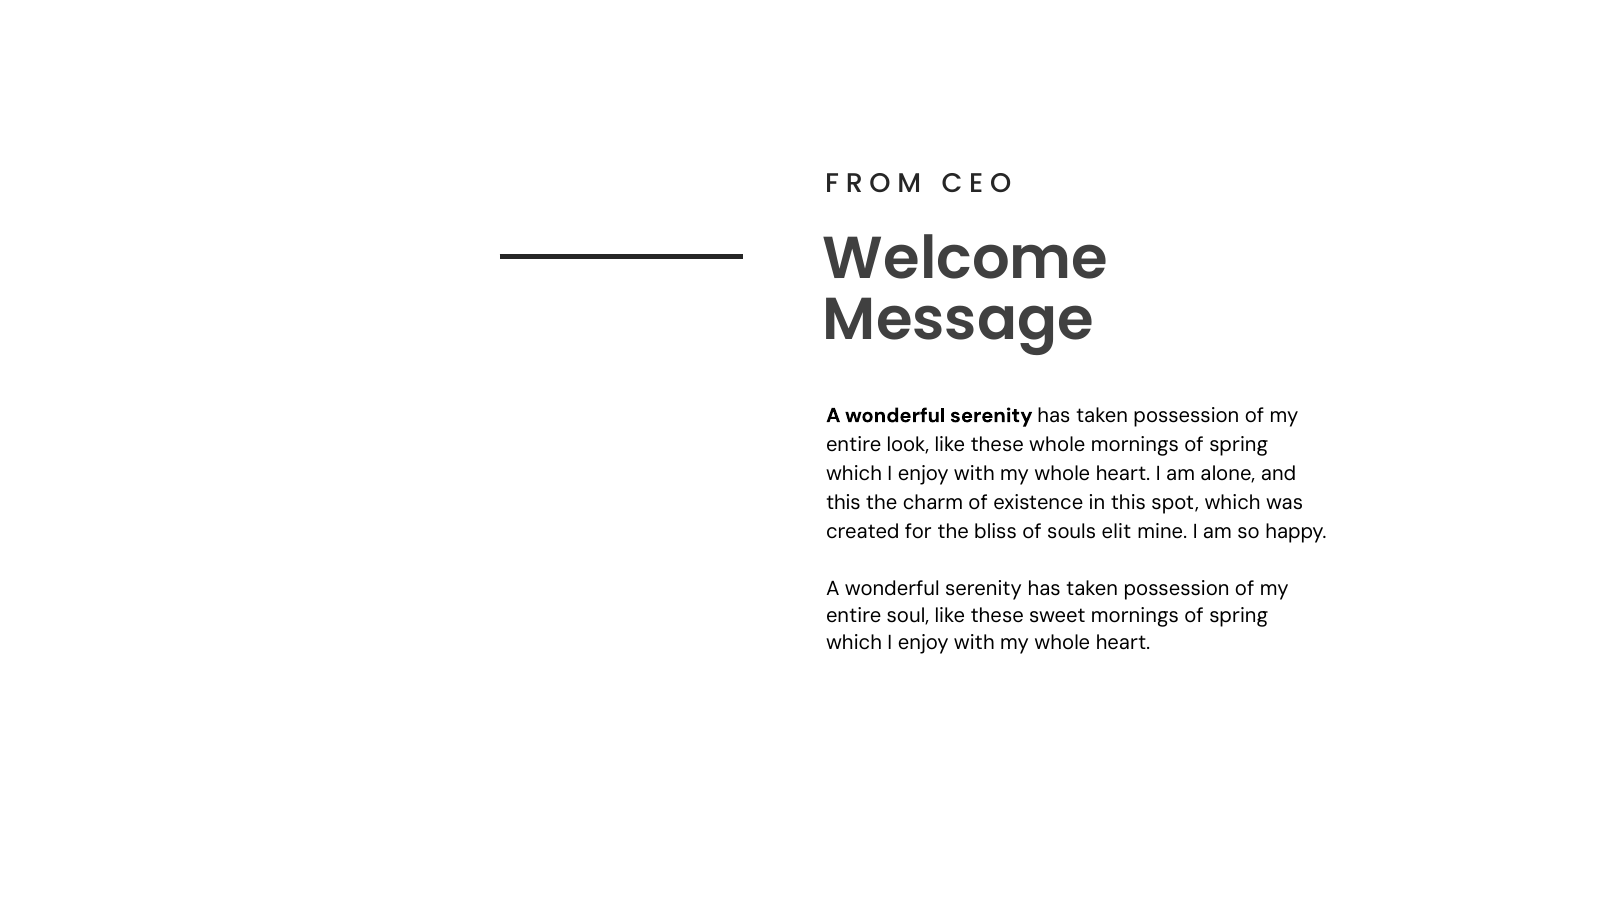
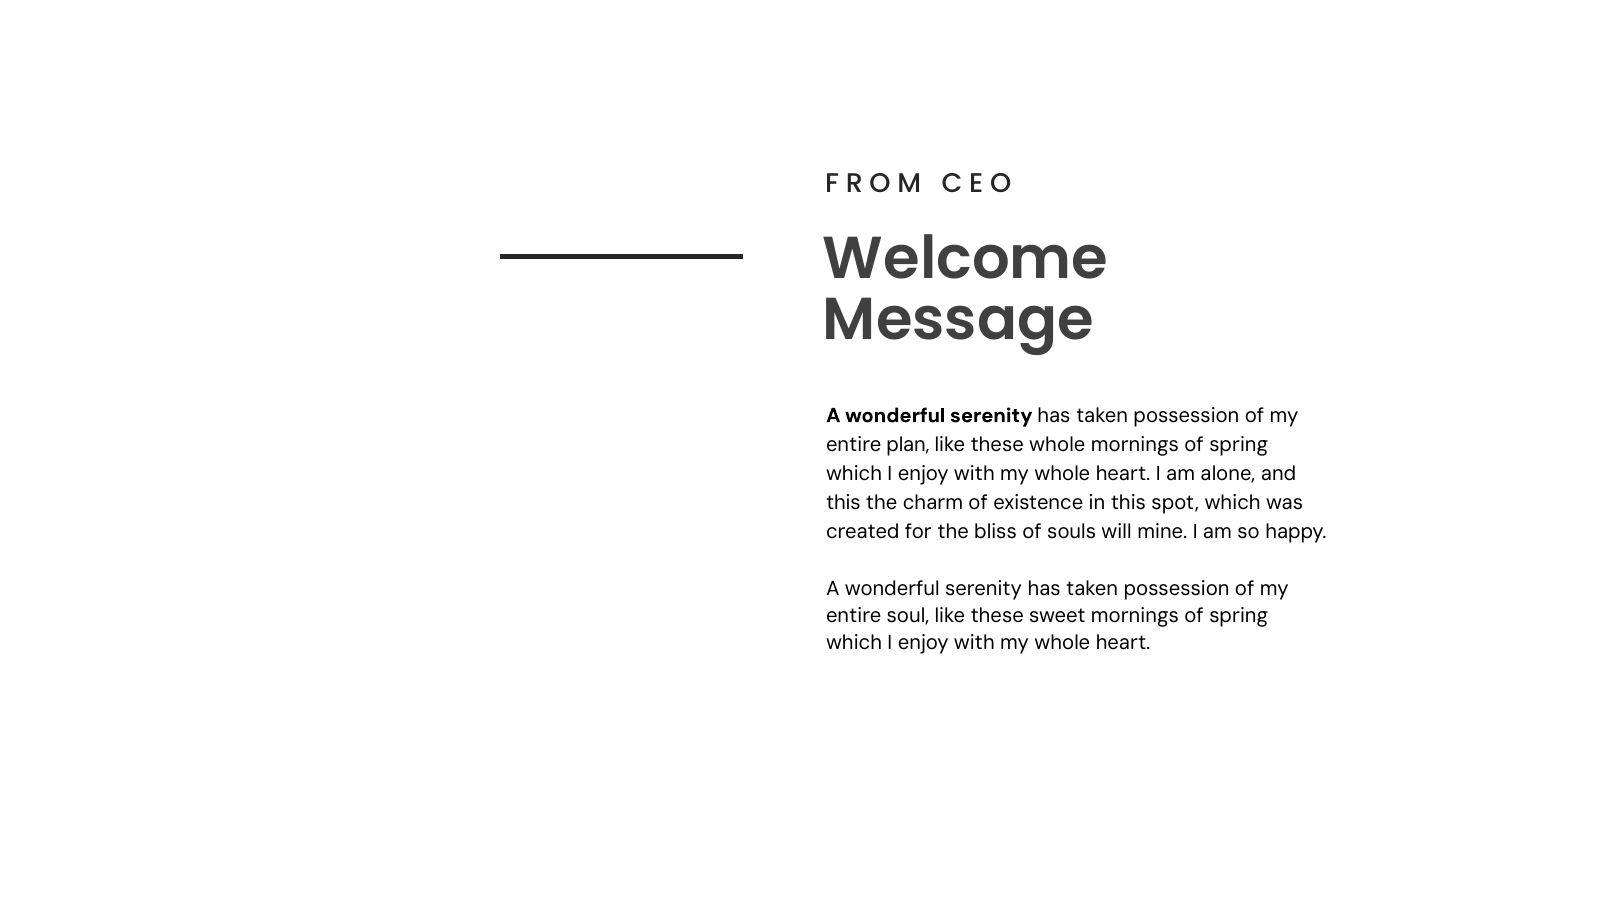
look: look -> plan
elit: elit -> will
